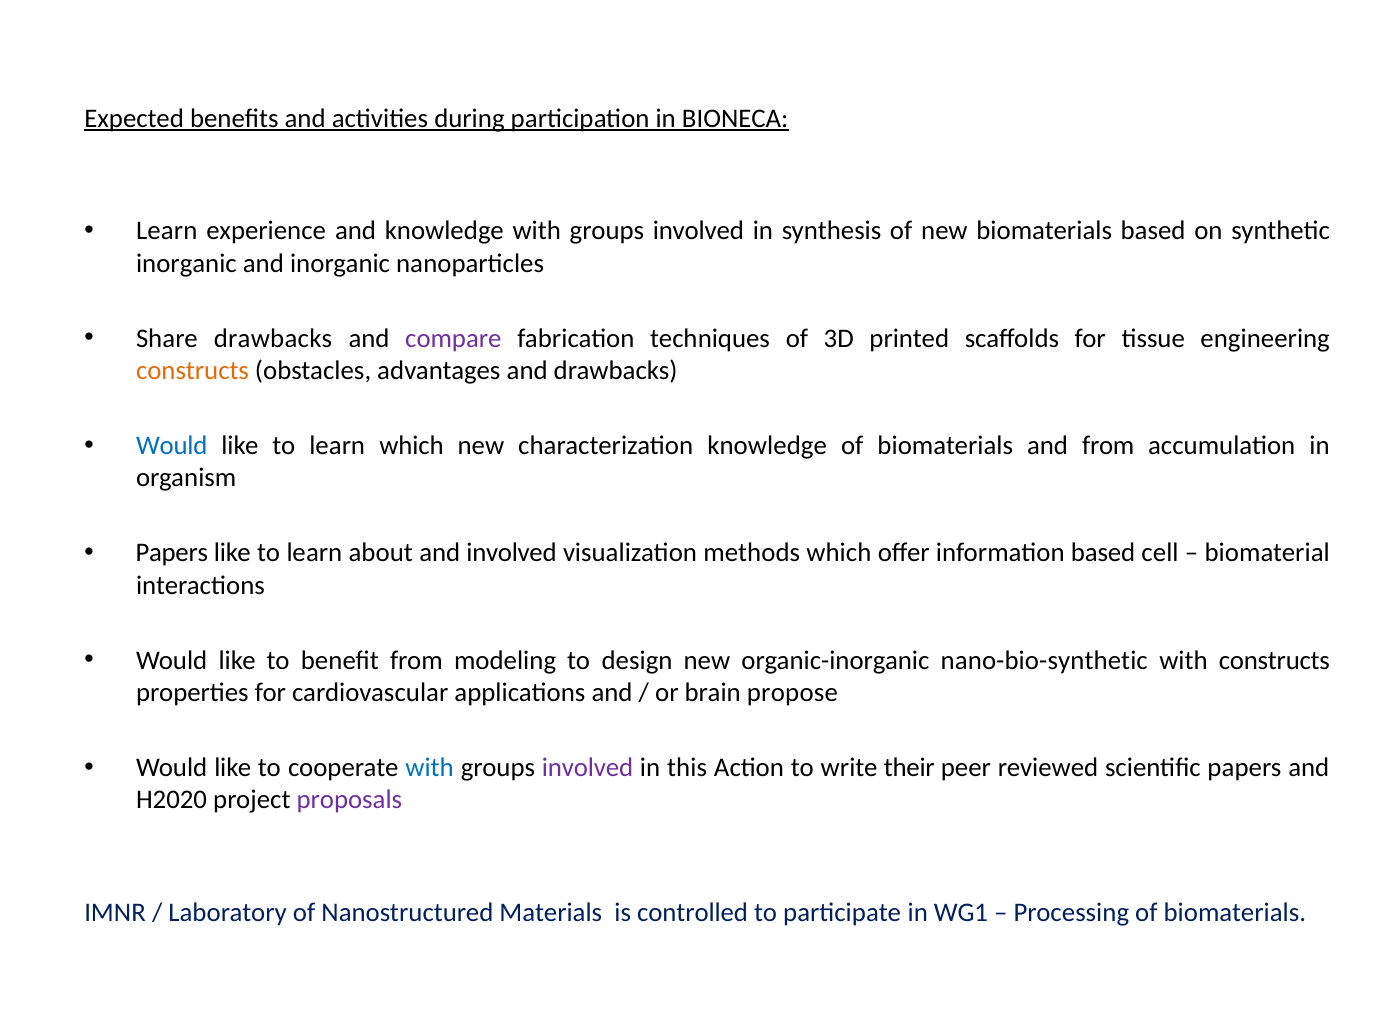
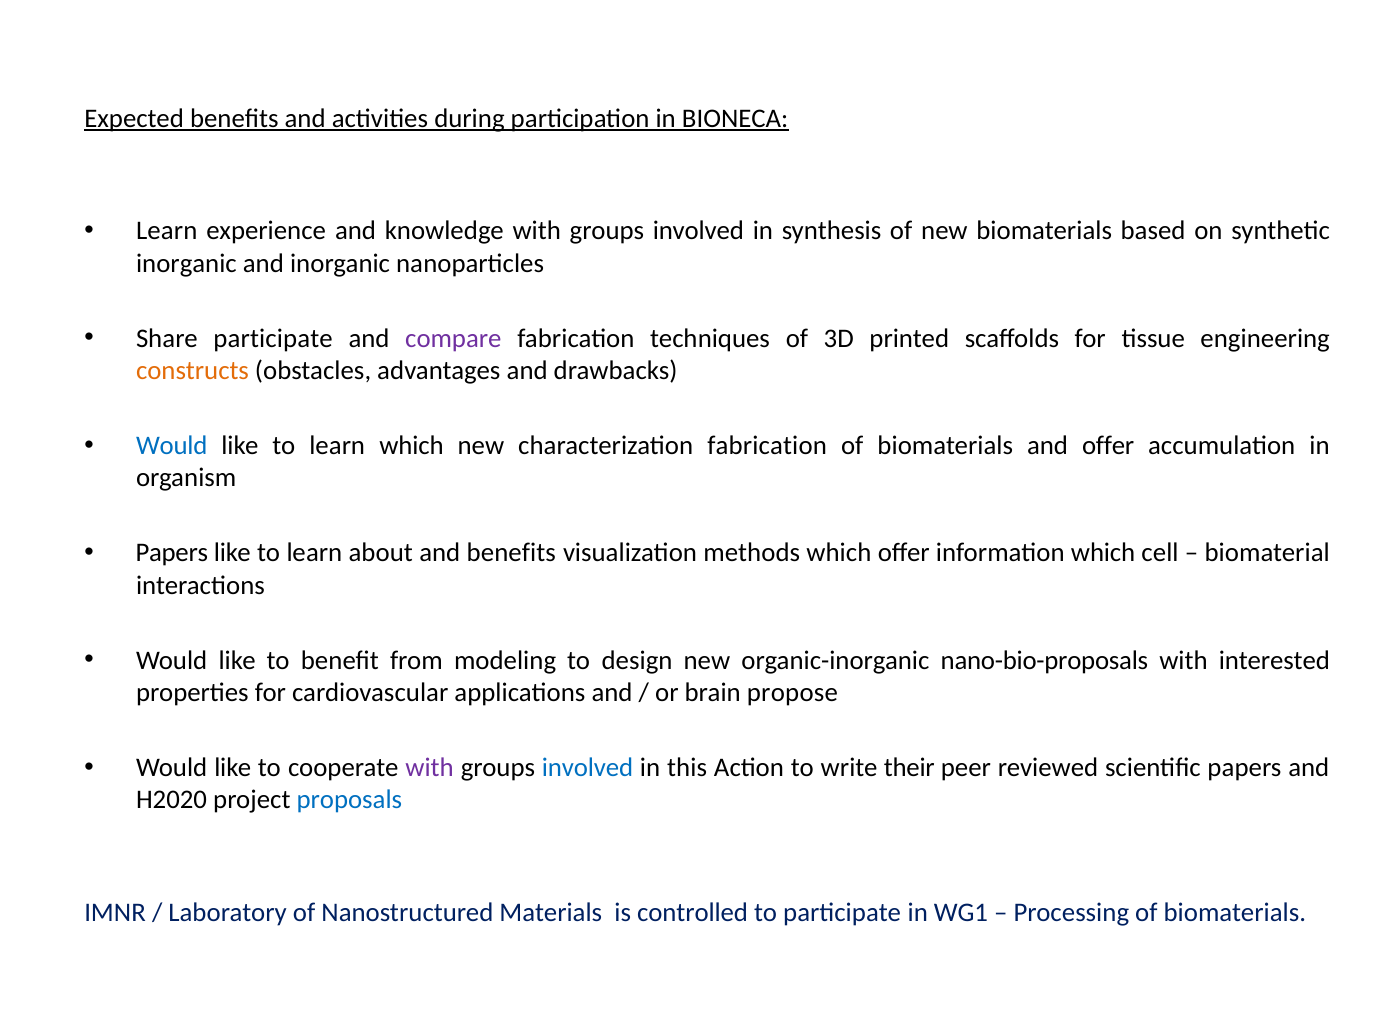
Share drawbacks: drawbacks -> participate
characterization knowledge: knowledge -> fabrication
and from: from -> offer
and involved: involved -> benefits
information based: based -> which
nano-bio-synthetic: nano-bio-synthetic -> nano-bio-proposals
with constructs: constructs -> interested
with at (430, 768) colour: blue -> purple
involved at (588, 768) colour: purple -> blue
proposals colour: purple -> blue
